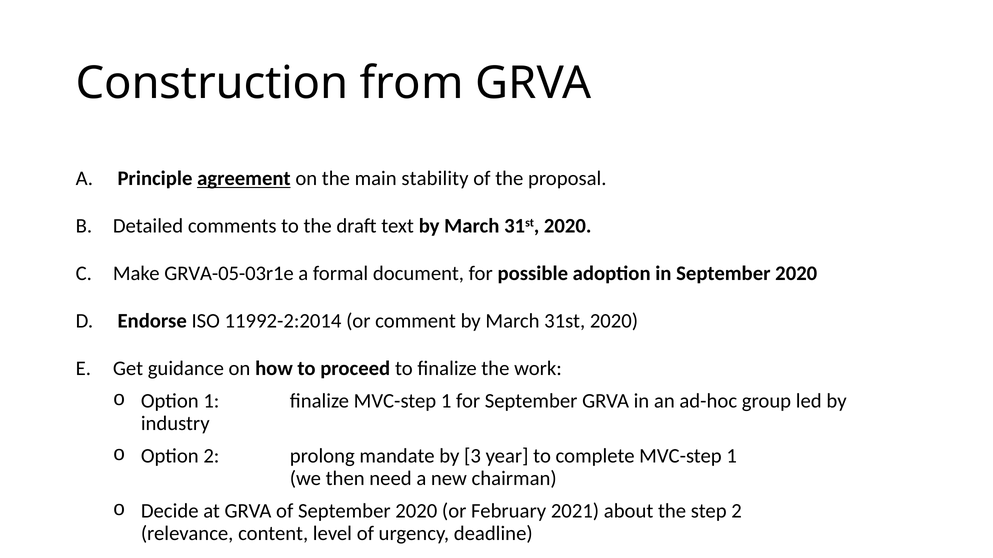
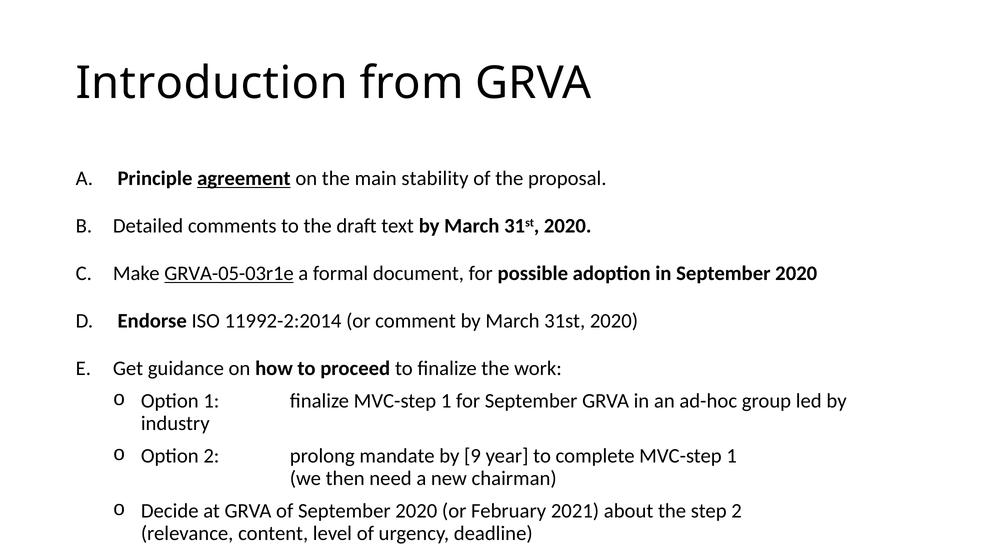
Construction: Construction -> Introduction
GRVA-05-03r1e underline: none -> present
3: 3 -> 9
